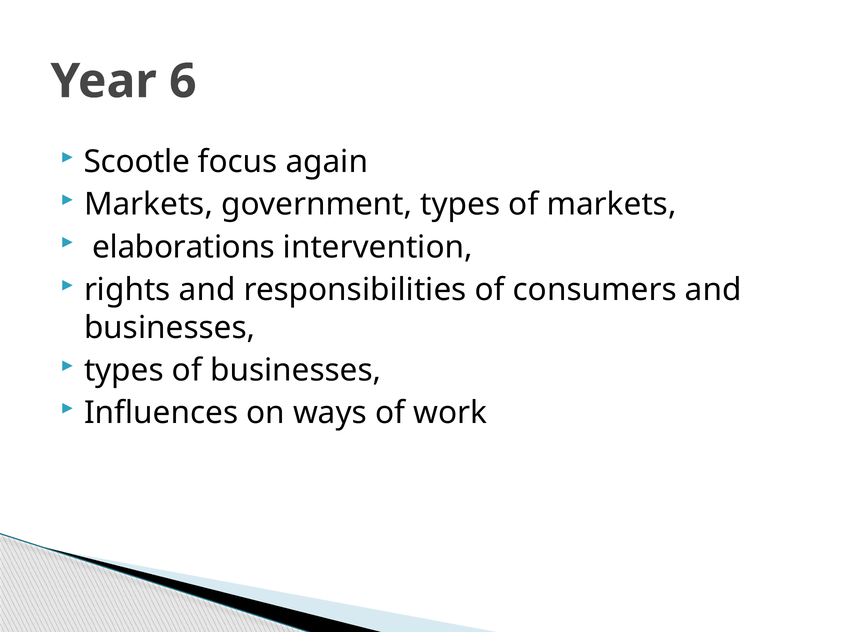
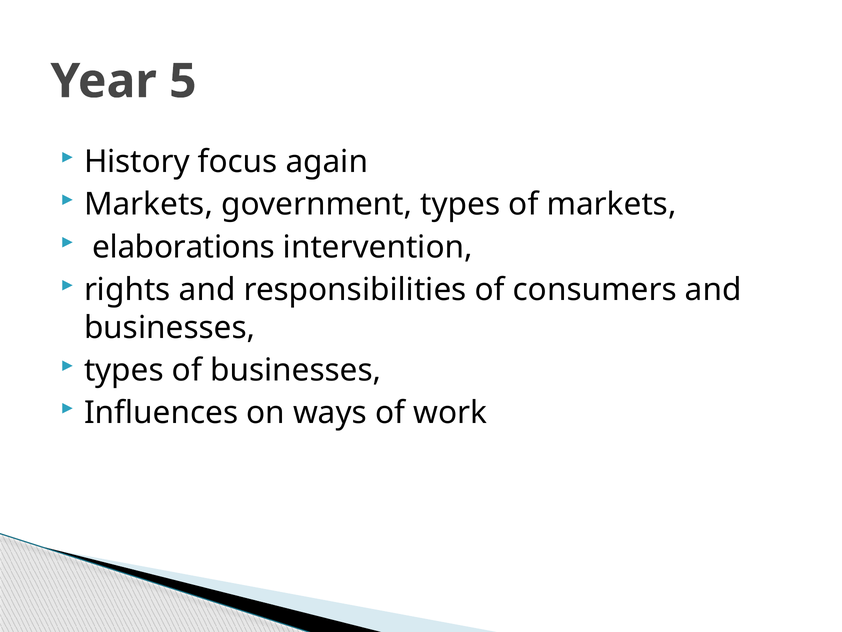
6: 6 -> 5
Scootle: Scootle -> History
